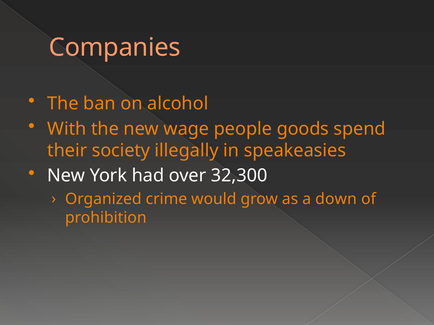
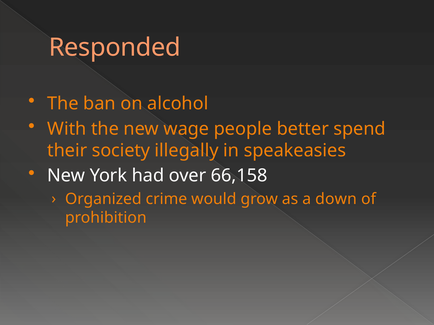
Companies: Companies -> Responded
goods: goods -> better
32,300: 32,300 -> 66,158
